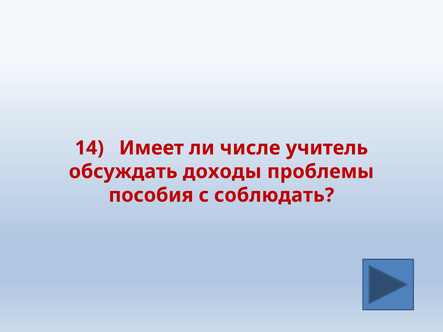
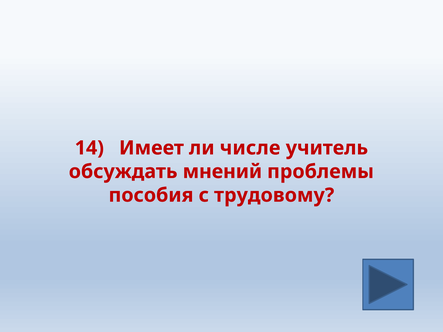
доходы: доходы -> мнений
соблюдать: соблюдать -> трудовому
